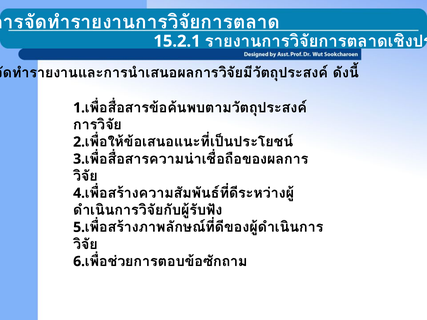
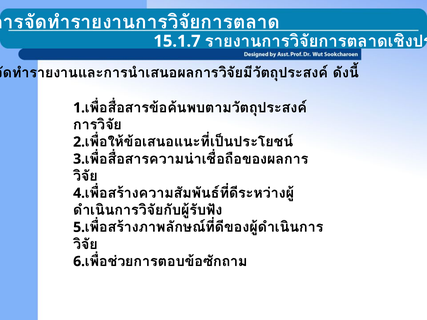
15.2.1: 15.2.1 -> 15.1.7
